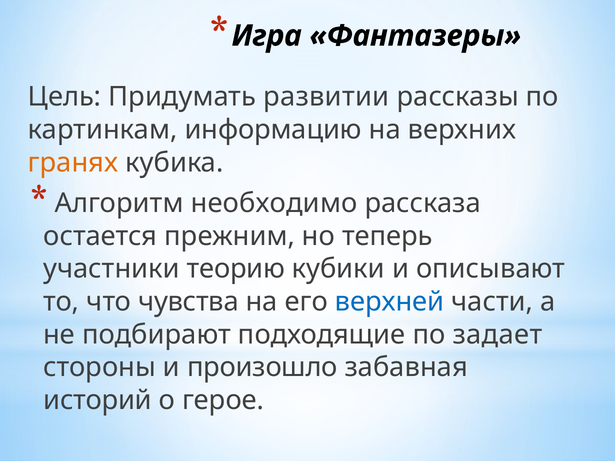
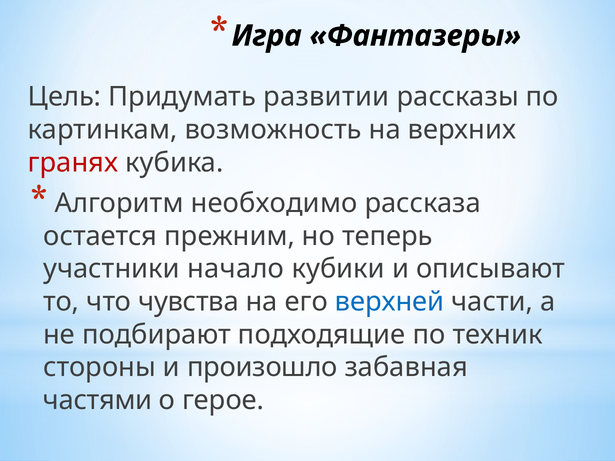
информацию: информацию -> возможность
гранях colour: orange -> red
теорию: теорию -> начало
задает: задает -> техник
историй: историй -> частями
